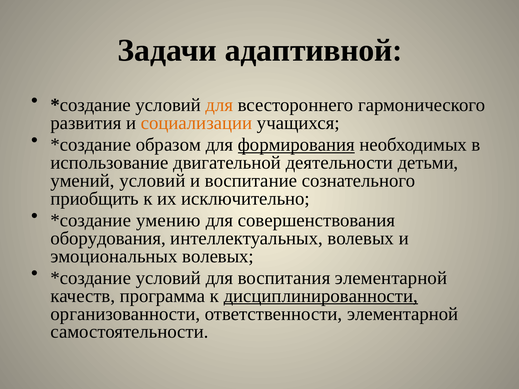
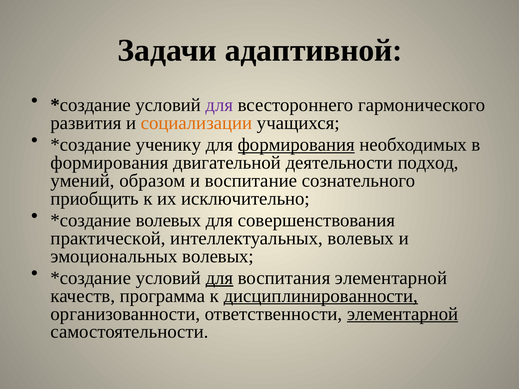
для at (219, 105) colour: orange -> purple
образом: образом -> ученику
использование at (110, 163): использование -> формирования
детьми: детьми -> подход
умений условий: условий -> образом
умению at (168, 220): умению -> волевых
оборудования: оборудования -> практической
для at (219, 278) underline: none -> present
элементарной at (403, 314) underline: none -> present
